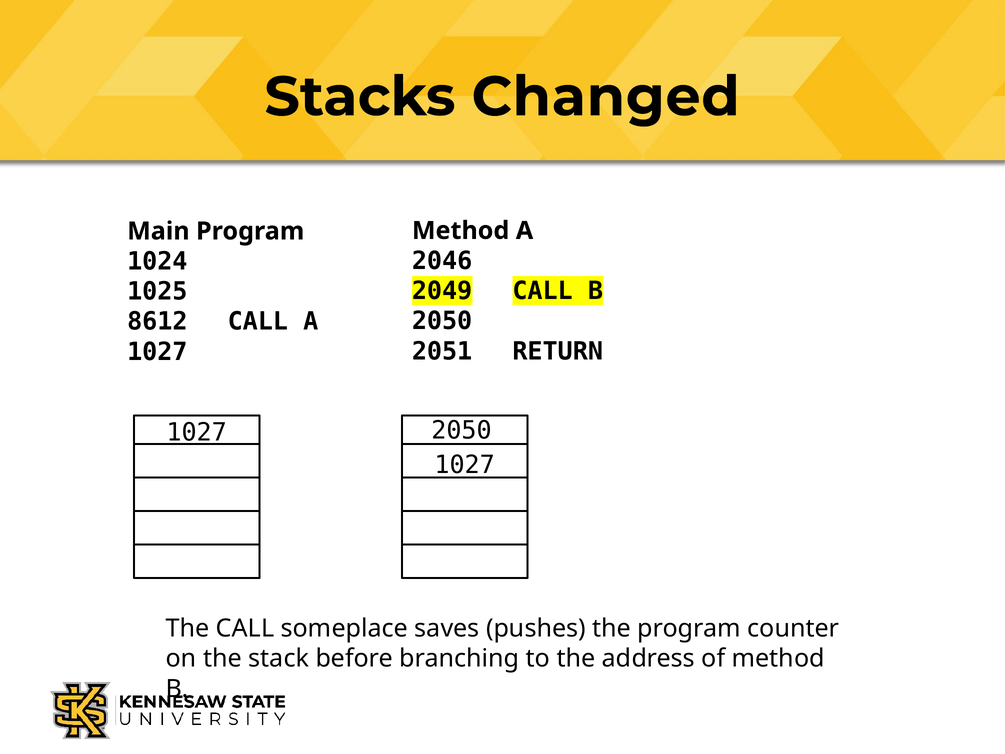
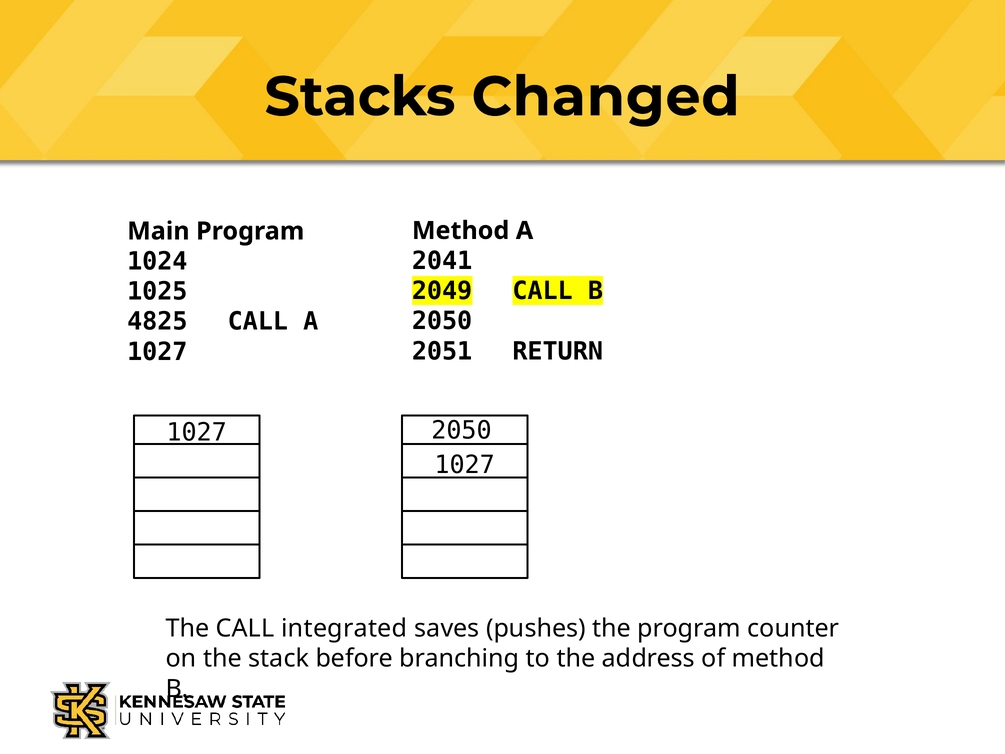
2046: 2046 -> 2041
8612: 8612 -> 4825
someplace: someplace -> integrated
